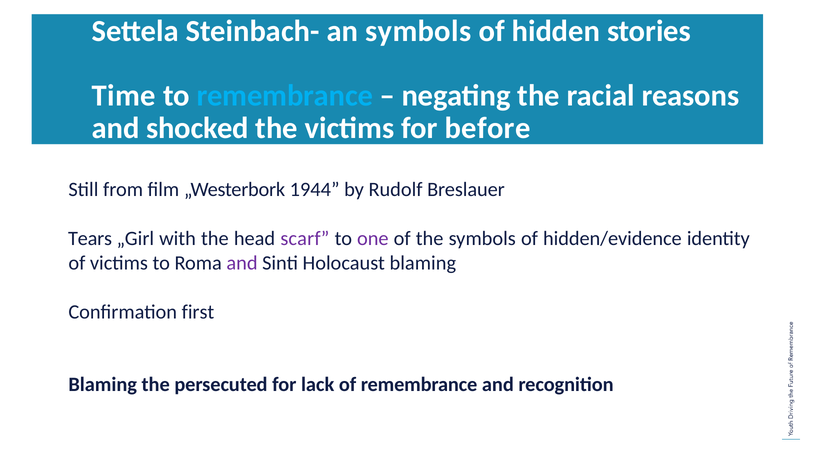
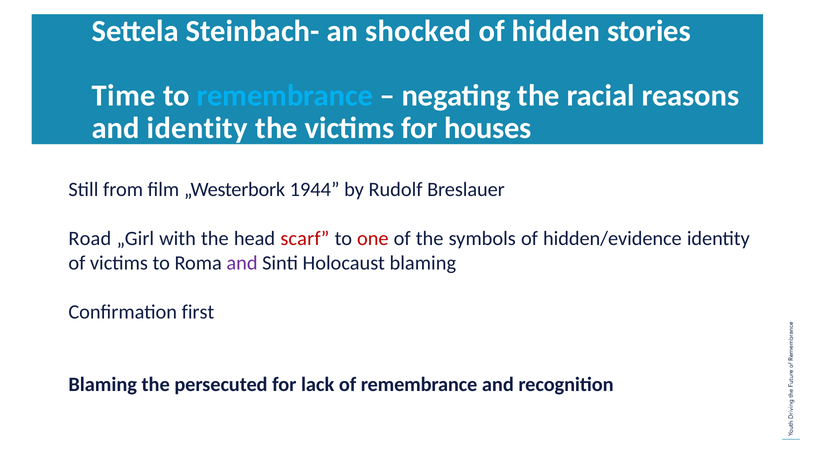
an symbols: symbols -> shocked
and shocked: shocked -> identity
before: before -> houses
Tears: Tears -> Road
scarf colour: purple -> red
one colour: purple -> red
